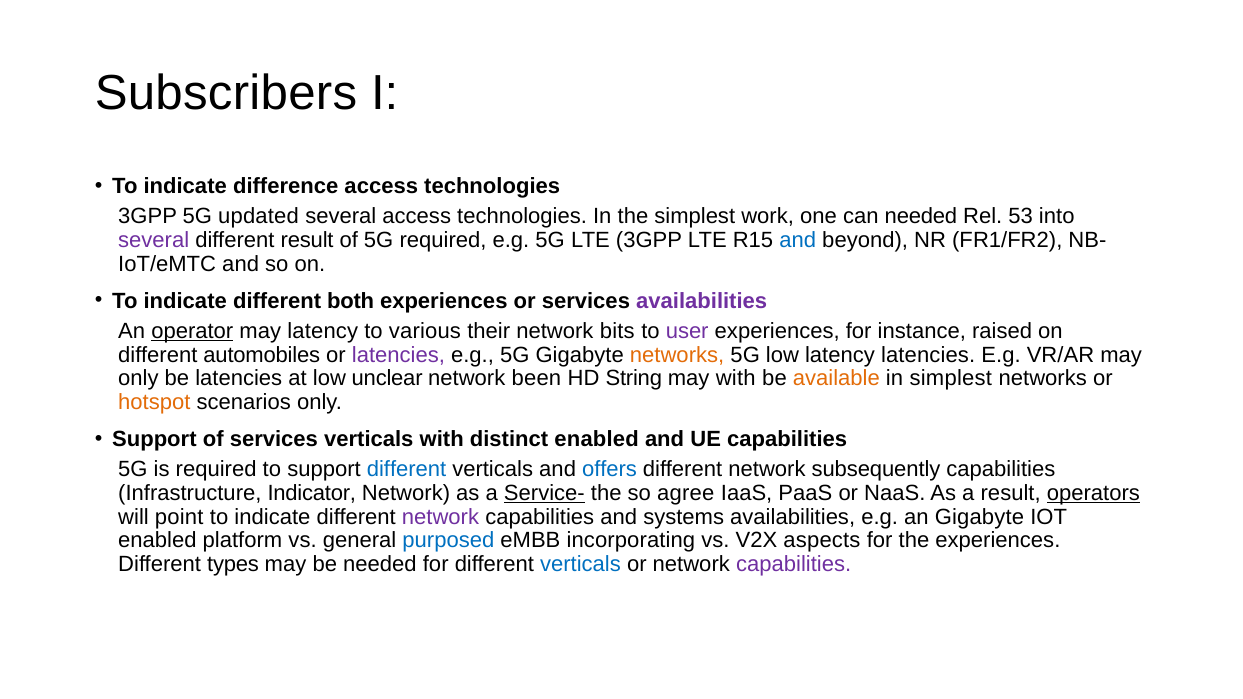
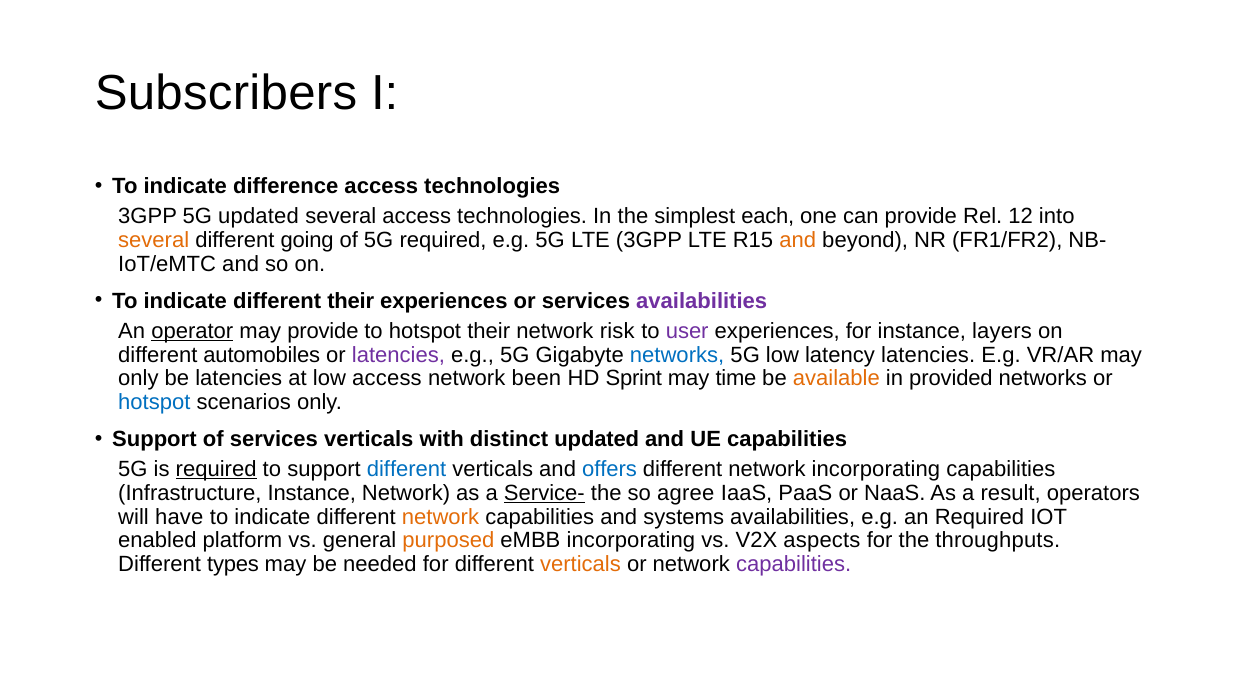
work: work -> each
can needed: needed -> provide
53: 53 -> 12
several at (154, 240) colour: purple -> orange
different result: result -> going
and at (798, 240) colour: blue -> orange
different both: both -> their
may latency: latency -> provide
to various: various -> hotspot
bits: bits -> risk
raised: raised -> layers
networks at (677, 355) colour: orange -> blue
low unclear: unclear -> access
String: String -> Sprint
may with: with -> time
in simplest: simplest -> provided
hotspot at (154, 402) colour: orange -> blue
distinct enabled: enabled -> updated
required at (216, 469) underline: none -> present
network subsequently: subsequently -> incorporating
Infrastructure Indicator: Indicator -> Instance
operators underline: present -> none
point: point -> have
network at (441, 517) colour: purple -> orange
an Gigabyte: Gigabyte -> Required
purposed colour: blue -> orange
the experiences: experiences -> throughputs
verticals at (580, 565) colour: blue -> orange
